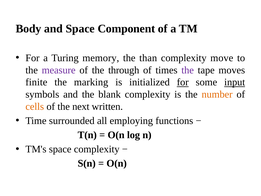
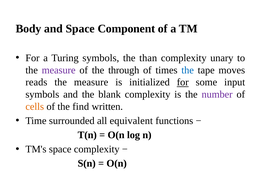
Turing memory: memory -> symbols
move: move -> unary
the at (188, 70) colour: purple -> blue
finite: finite -> reads
marking at (91, 82): marking -> measure
input underline: present -> none
number colour: orange -> purple
next: next -> find
employing: employing -> equivalent
